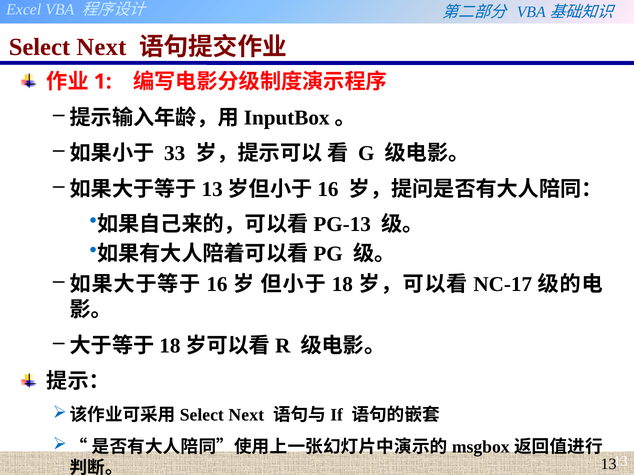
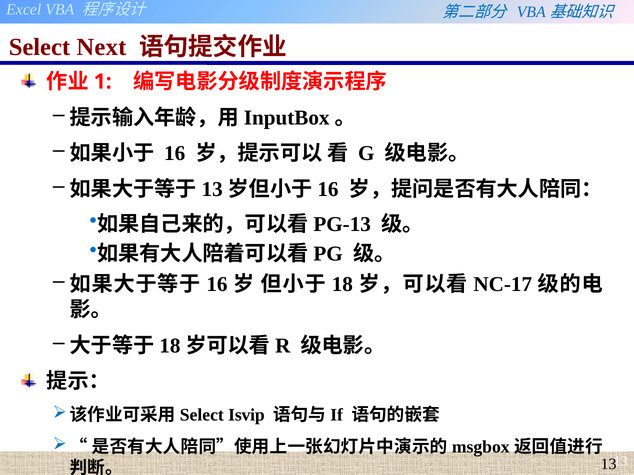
33 at (175, 154): 33 -> 16
Next at (246, 415): Next -> Isvip
